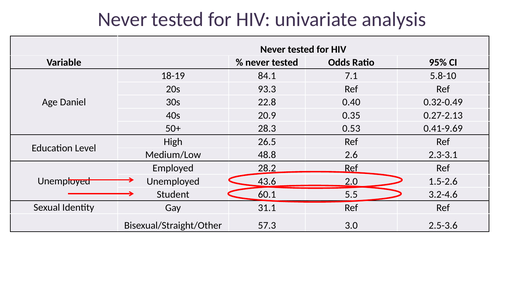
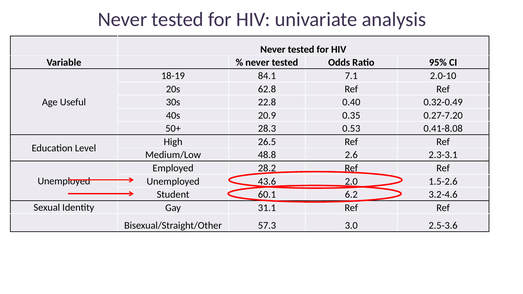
5.8-10: 5.8-10 -> 2.0-10
93.3: 93.3 -> 62.8
Daniel: Daniel -> Useful
0.27-2.13: 0.27-2.13 -> 0.27-7.20
0.41-9.69: 0.41-9.69 -> 0.41-8.08
5.5: 5.5 -> 6.2
